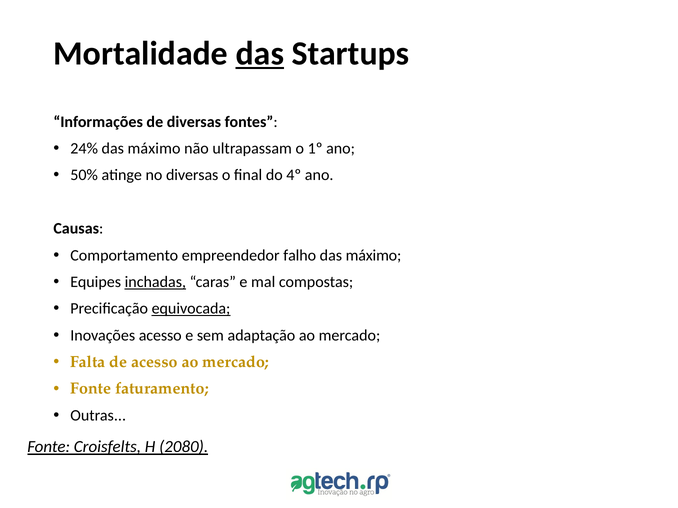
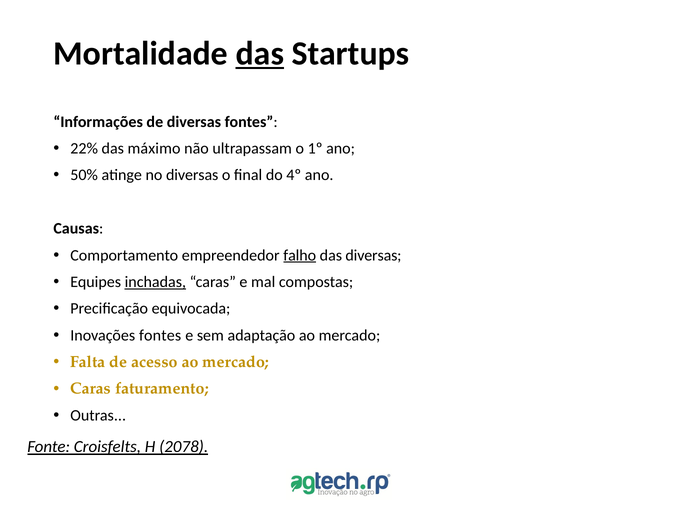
24%: 24% -> 22%
falho underline: none -> present
máximo at (374, 255): máximo -> diversas
equivocada underline: present -> none
Inovações acesso: acesso -> fontes
Fonte at (91, 389): Fonte -> Caras
2080: 2080 -> 2078
